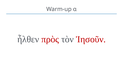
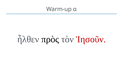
πρὸς colour: red -> black
